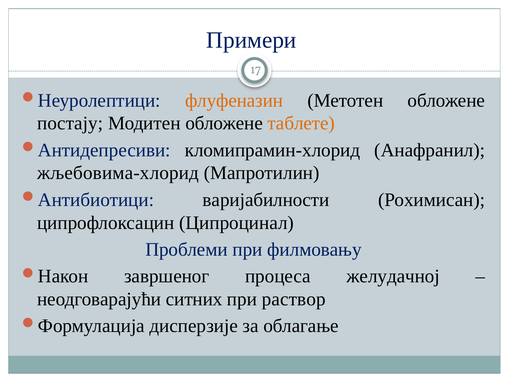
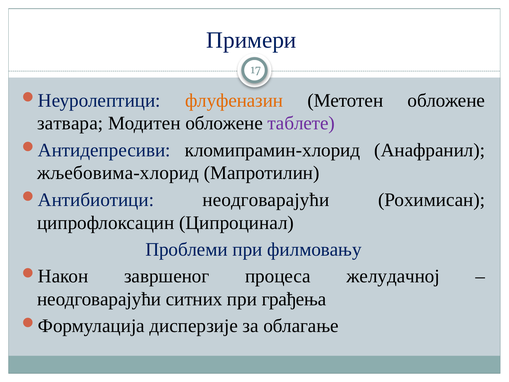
постају: постају -> затвара
таблете colour: orange -> purple
варијабилности at (266, 200): варијабилности -> неодговарајући
раствор: раствор -> грађења
